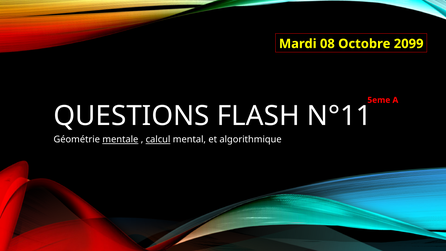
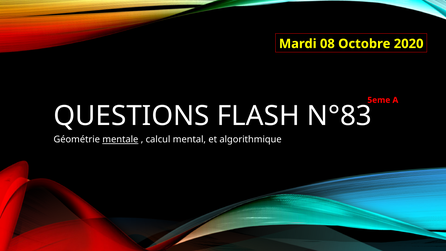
2099: 2099 -> 2020
N°11: N°11 -> N°83
calcul underline: present -> none
